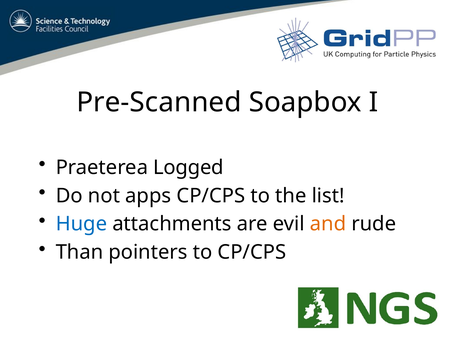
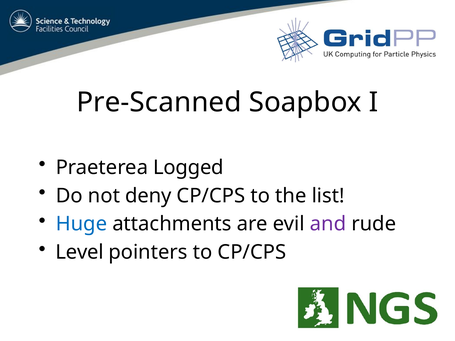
apps: apps -> deny
and colour: orange -> purple
Than: Than -> Level
